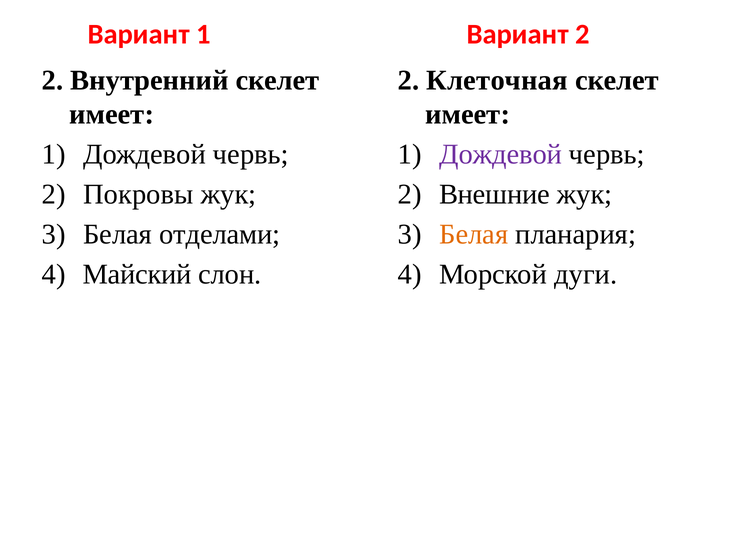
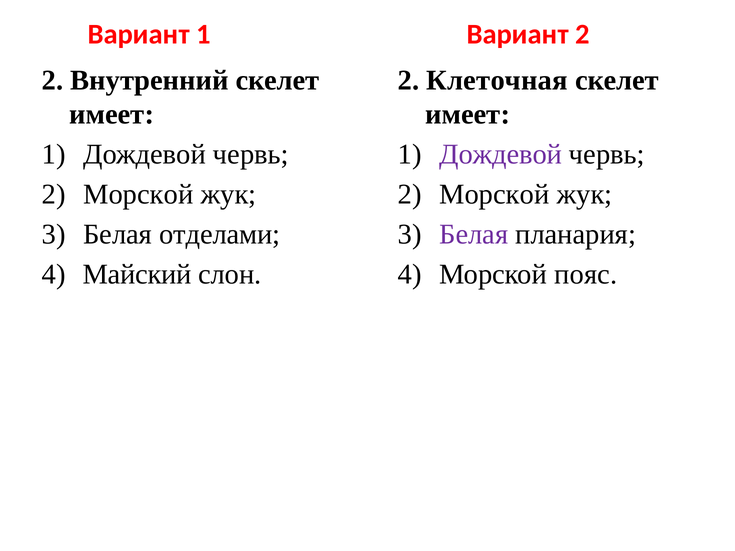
Покровы at (138, 194): Покровы -> Морской
Внешние at (494, 194): Внешние -> Морской
Белая at (474, 234) colour: orange -> purple
дуги: дуги -> пояс
